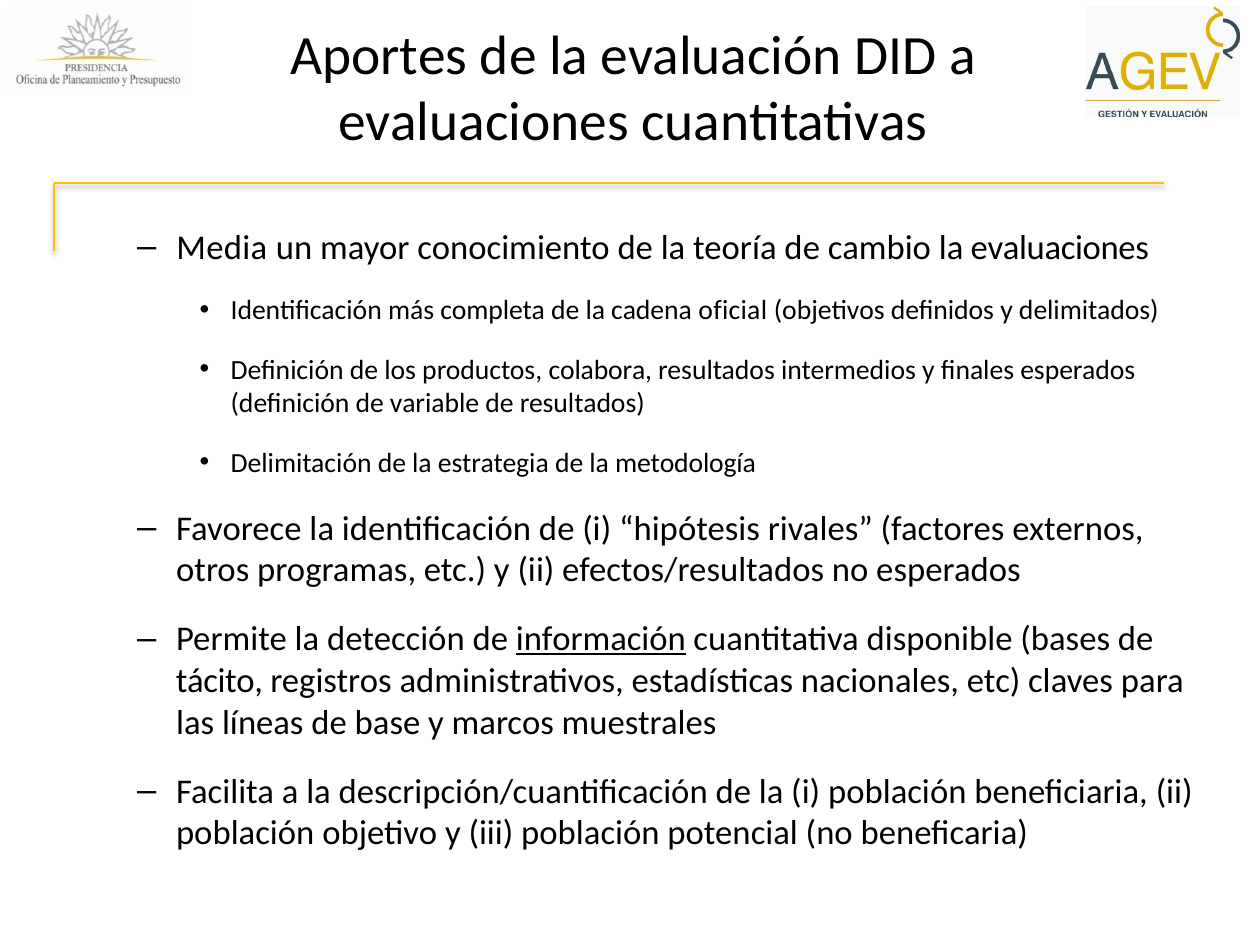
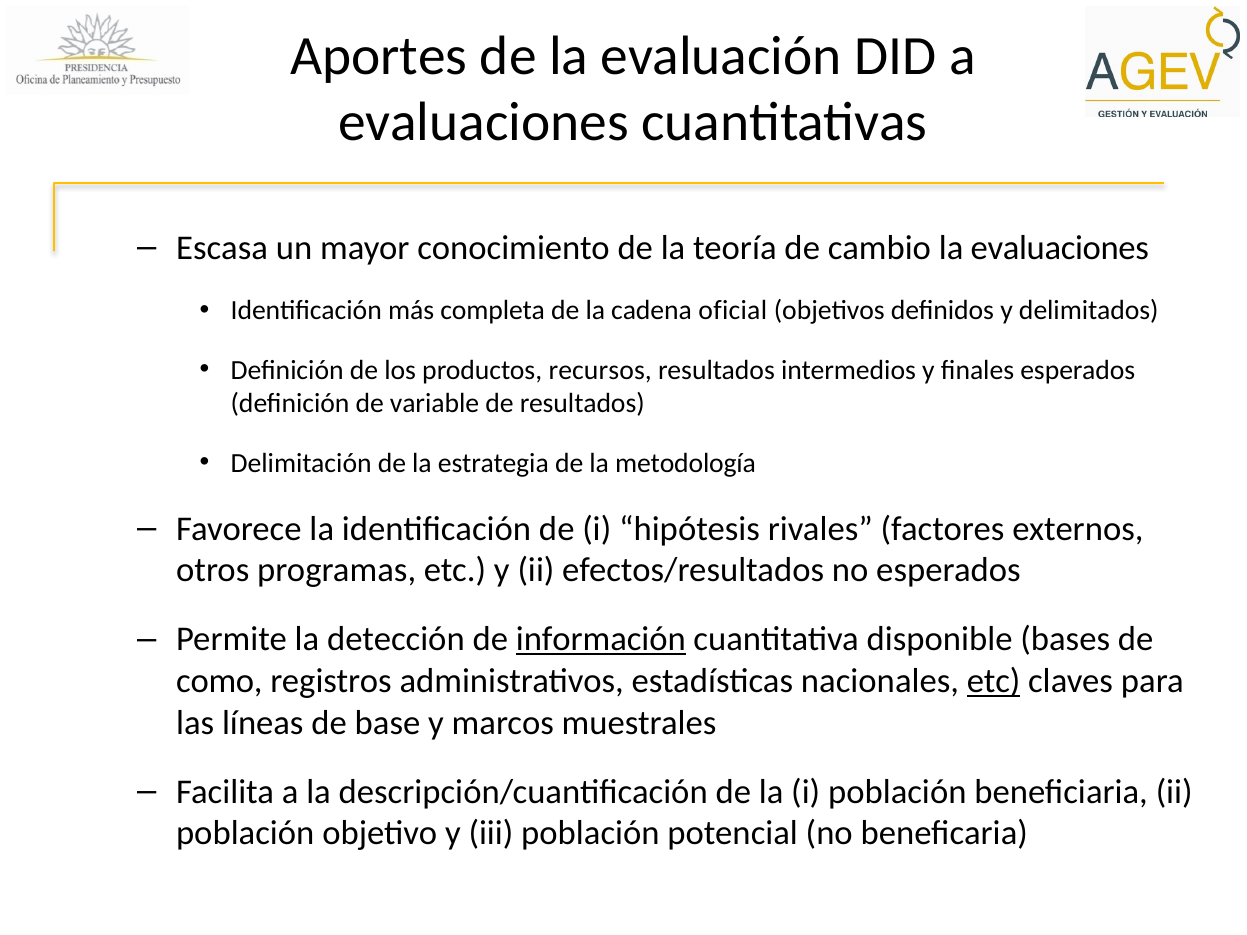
Media: Media -> Escasa
colabora: colabora -> recursos
tácito: tácito -> como
etc at (994, 681) underline: none -> present
